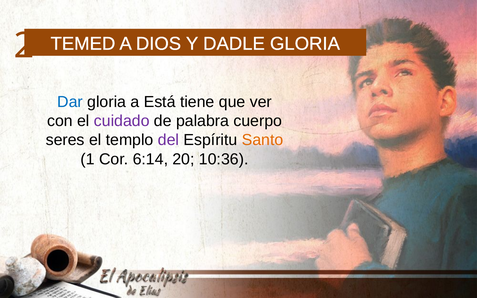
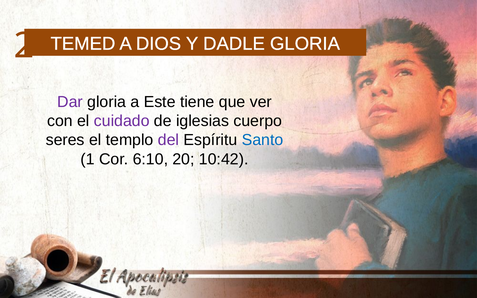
Dar colour: blue -> purple
Está: Está -> Este
palabra: palabra -> iglesias
Santo colour: orange -> blue
6:14: 6:14 -> 6:10
10:36: 10:36 -> 10:42
